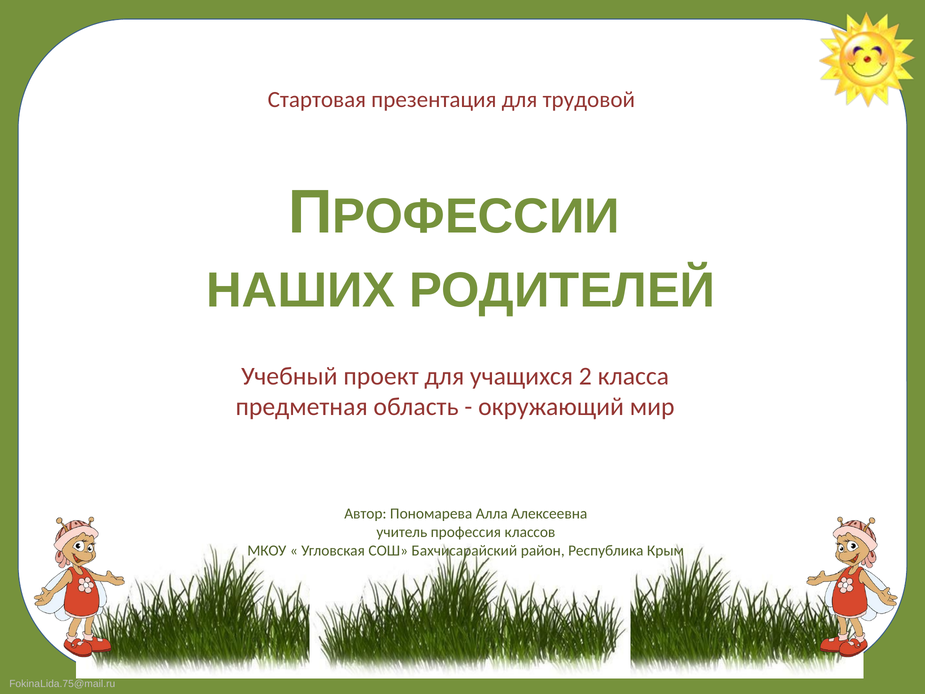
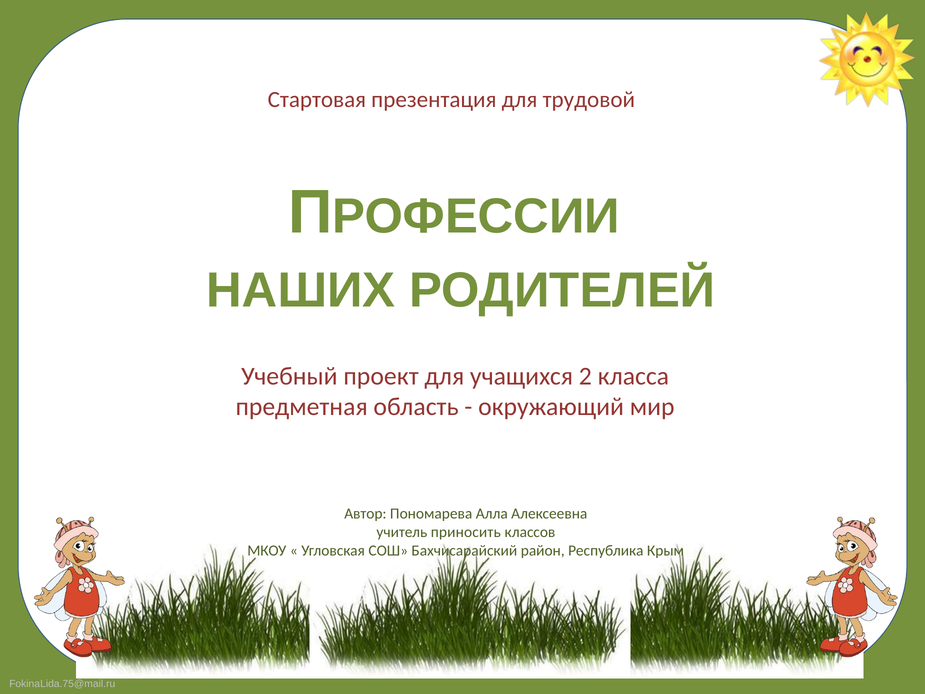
профессия: профессия -> приносить
